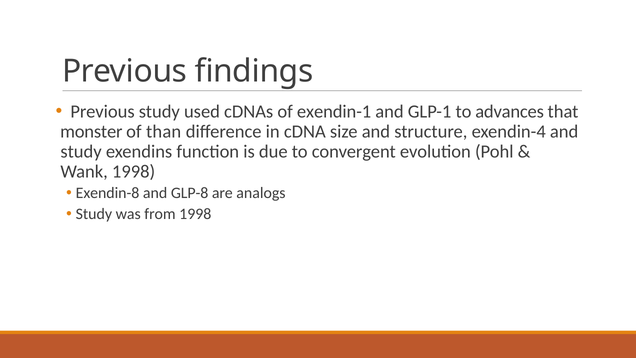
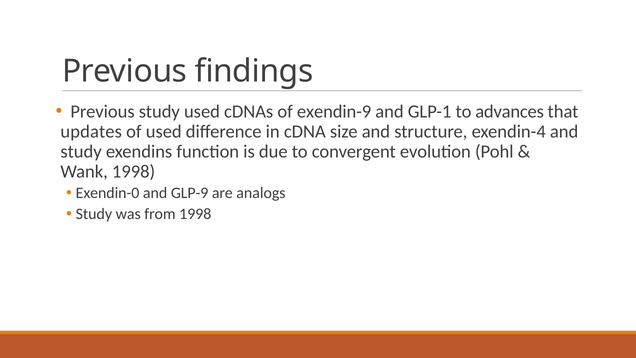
exendin-1: exendin-1 -> exendin-9
monster: monster -> updates
of than: than -> used
Exendin-8: Exendin-8 -> Exendin-0
GLP-8: GLP-8 -> GLP-9
